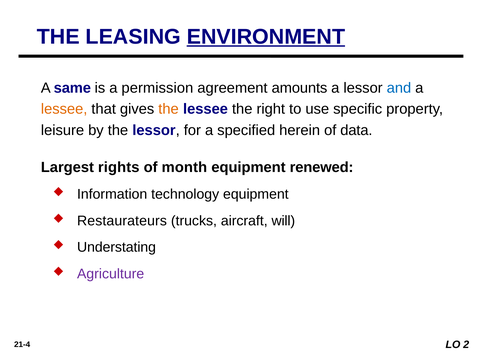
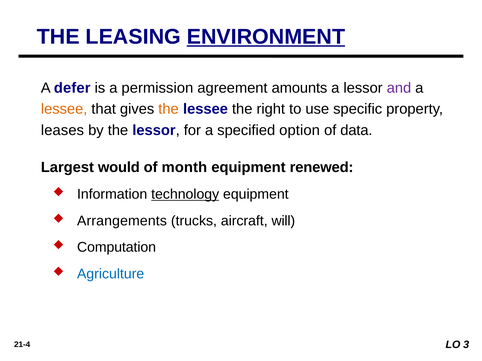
same: same -> defer
and colour: blue -> purple
leisure: leisure -> leases
herein: herein -> option
rights: rights -> would
technology underline: none -> present
Restaurateurs: Restaurateurs -> Arrangements
Understating: Understating -> Computation
Agriculture colour: purple -> blue
2: 2 -> 3
